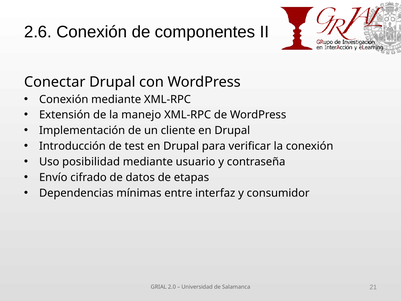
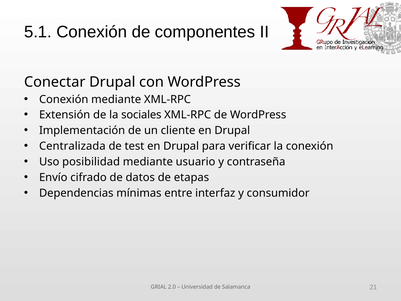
2.6: 2.6 -> 5.1
manejo: manejo -> sociales
Introducción: Introducción -> Centralizada
